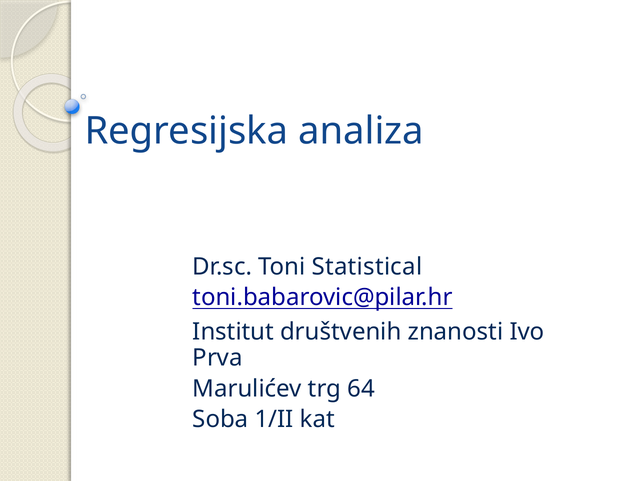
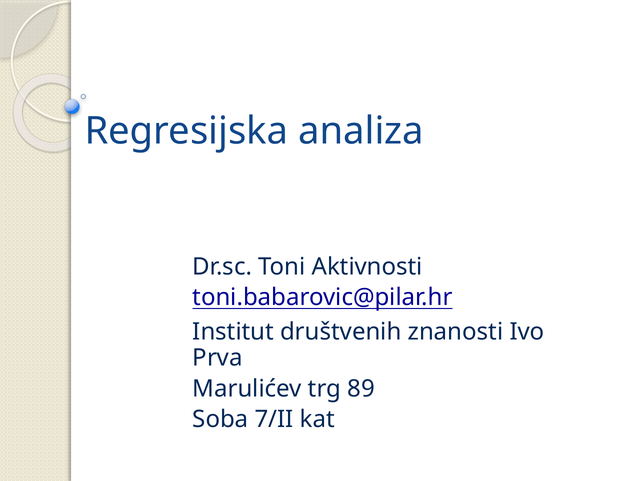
Statistical: Statistical -> Aktivnosti
64: 64 -> 89
1/II: 1/II -> 7/II
